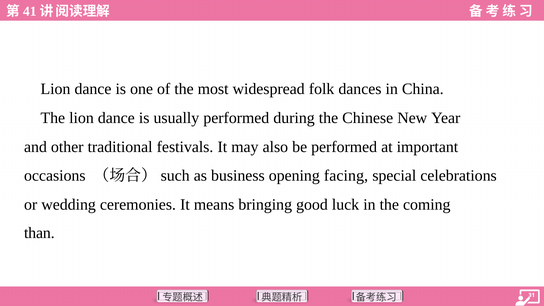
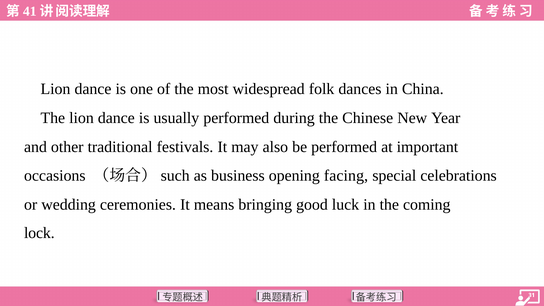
than: than -> lock
